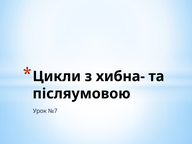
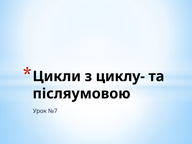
хибна-: хибна- -> циклу-
